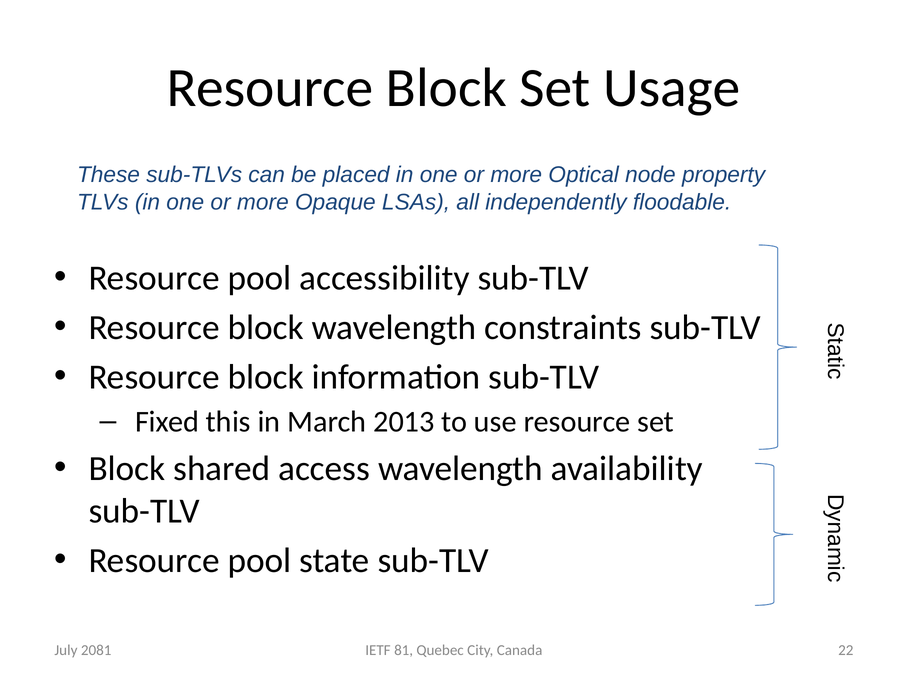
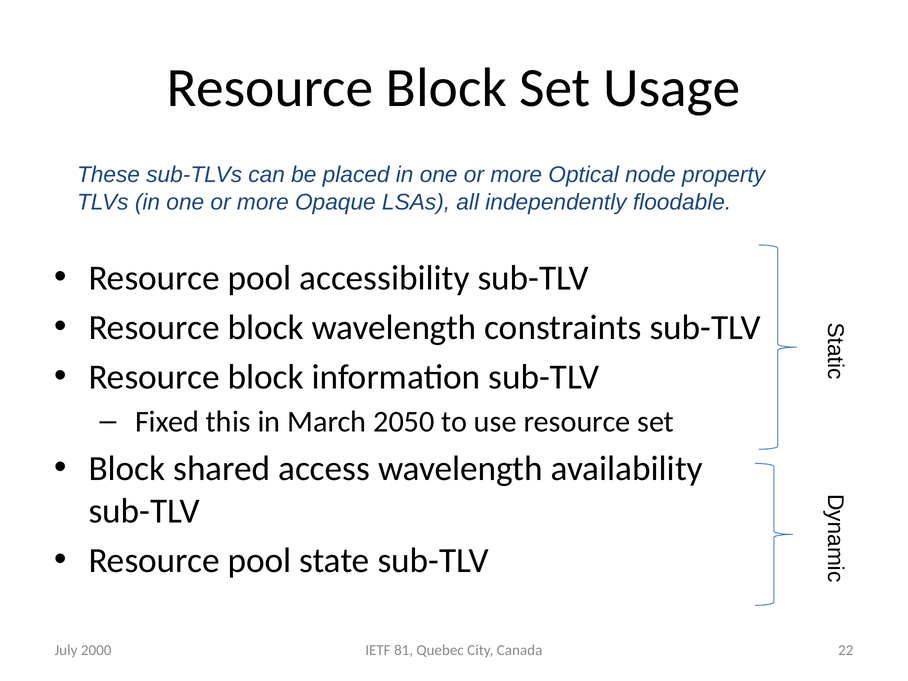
2013: 2013 -> 2050
2081: 2081 -> 2000
